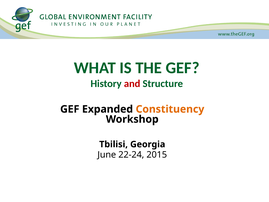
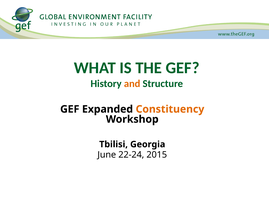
and colour: red -> orange
